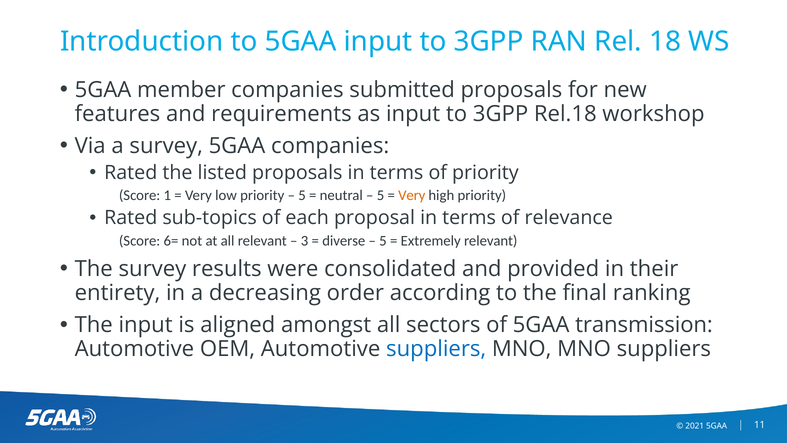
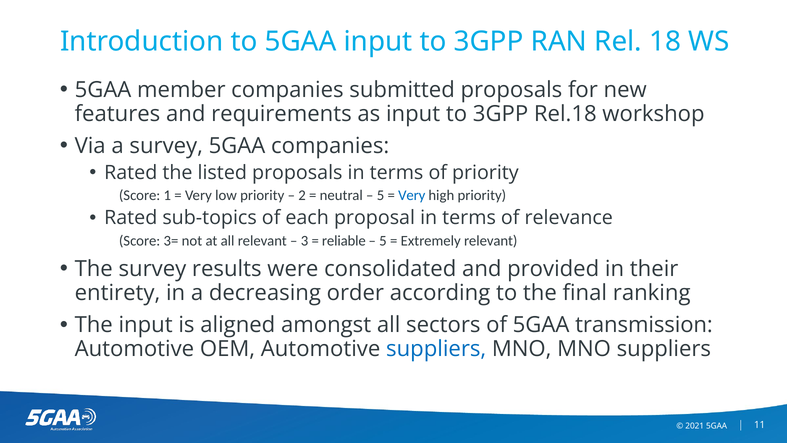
5 at (302, 195): 5 -> 2
Very at (412, 195) colour: orange -> blue
6=: 6= -> 3=
diverse: diverse -> reliable
